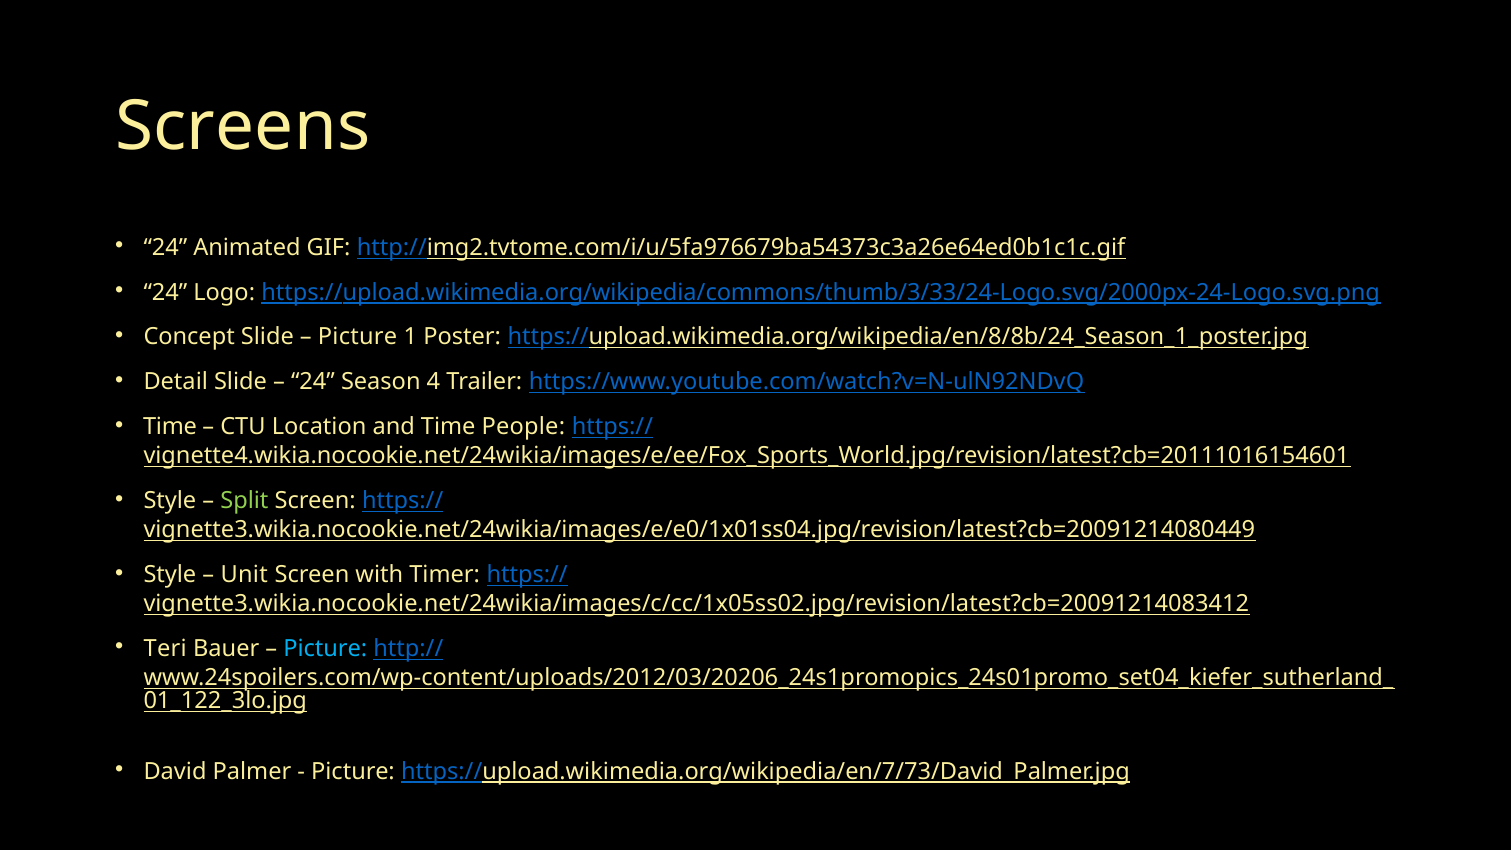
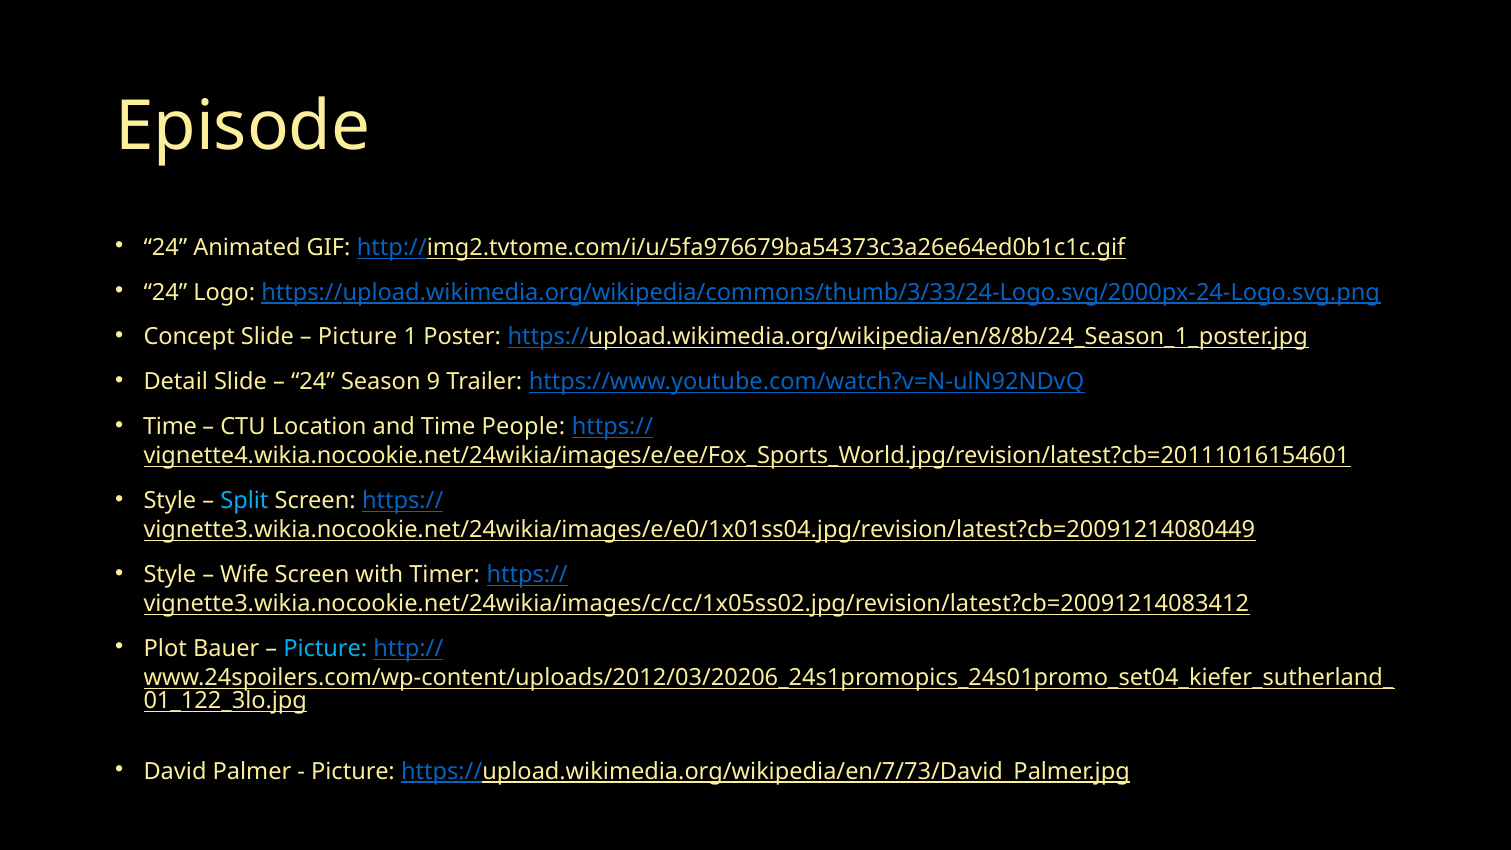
Screens: Screens -> Episode
4: 4 -> 9
Split colour: light green -> light blue
Unit: Unit -> Wife
Teri: Teri -> Plot
